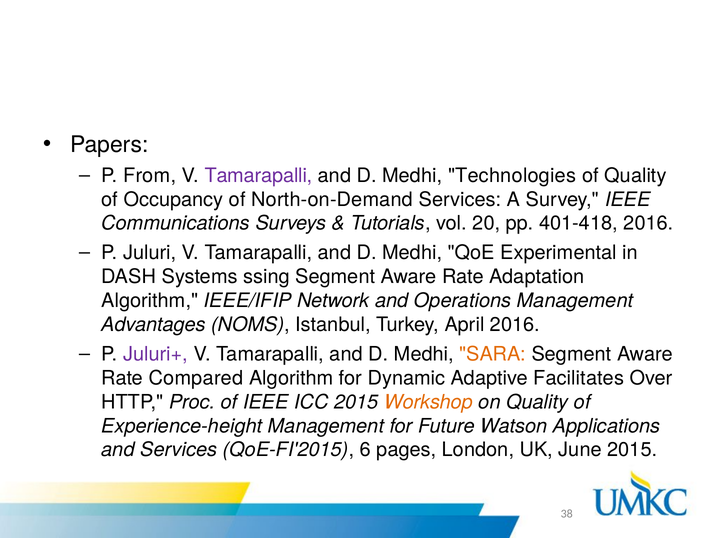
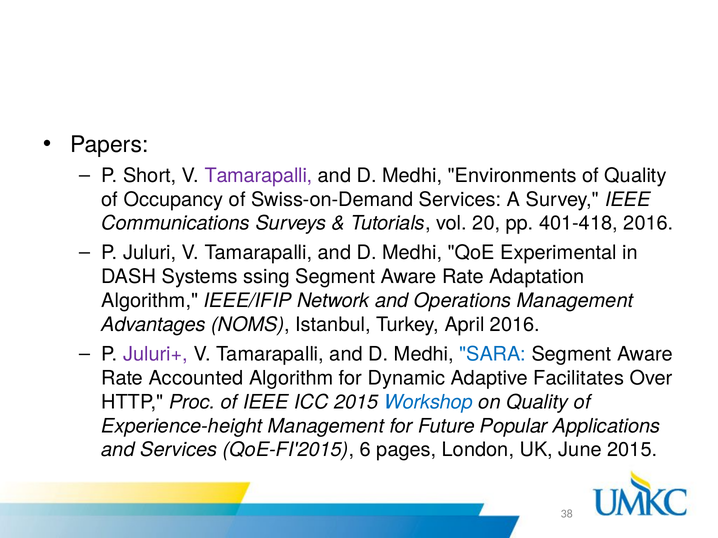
From: From -> Short
Technologies: Technologies -> Environments
North-on-Demand: North-on-Demand -> Swiss-on-Demand
SARA colour: orange -> blue
Compared: Compared -> Accounted
Workshop colour: orange -> blue
Watson: Watson -> Popular
